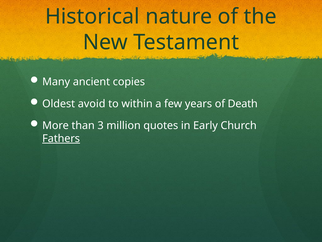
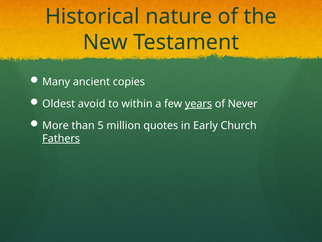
years underline: none -> present
Death: Death -> Never
3: 3 -> 5
